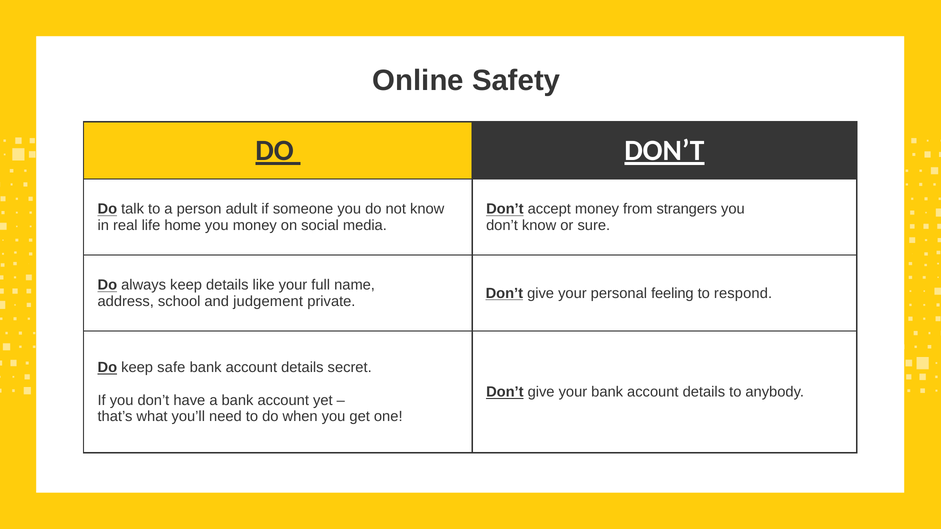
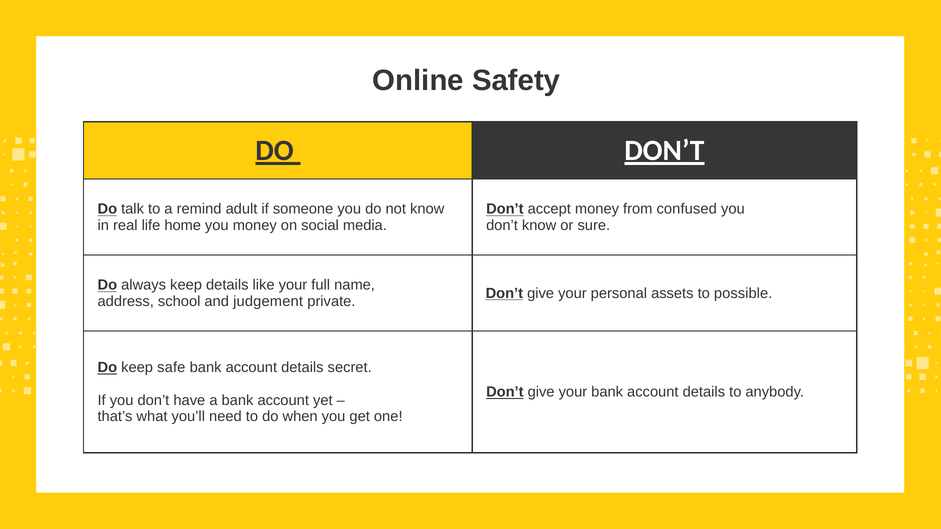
person: person -> remind
strangers: strangers -> confused
feeling: feeling -> assets
respond: respond -> possible
